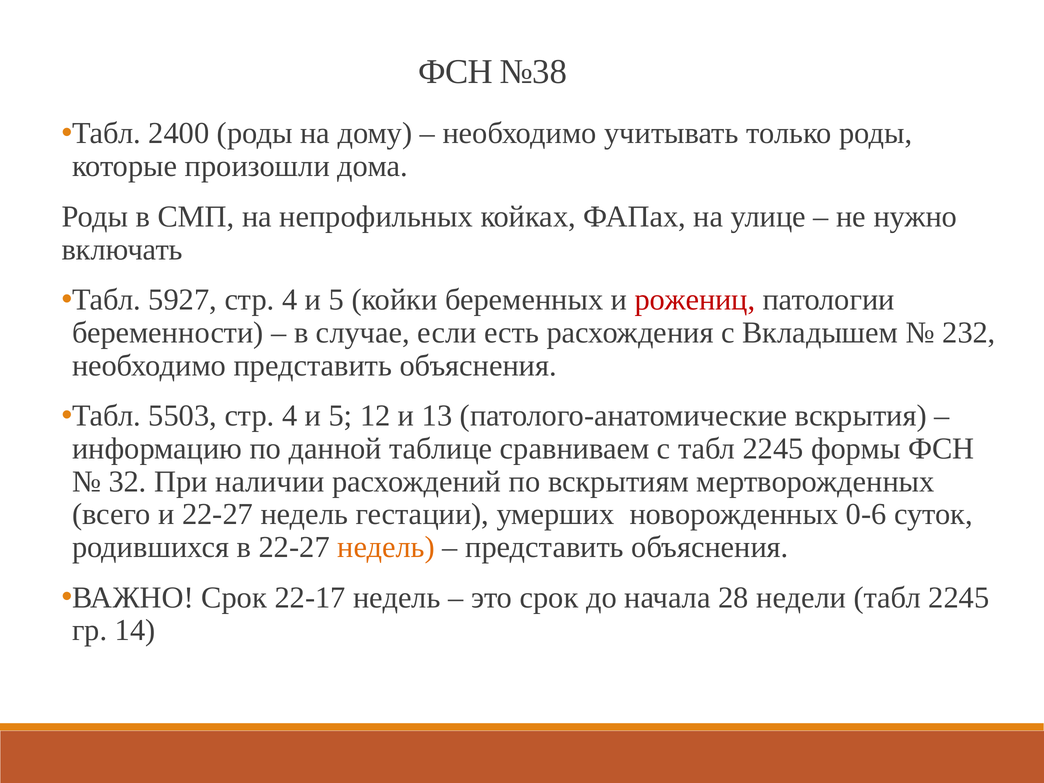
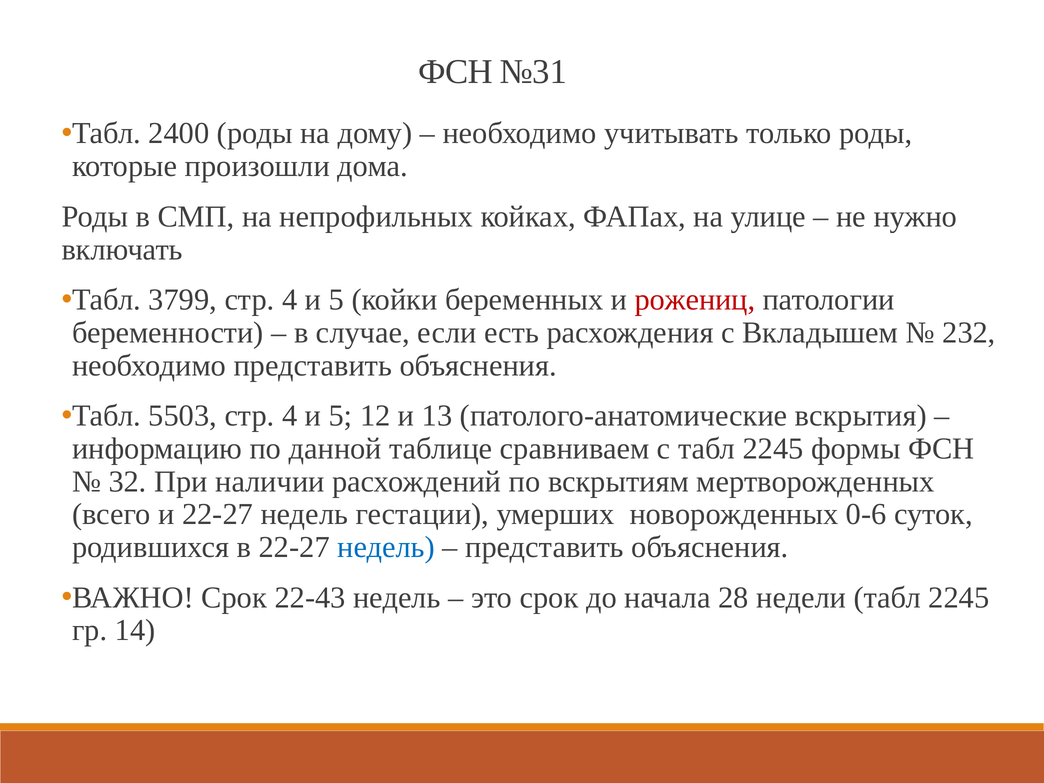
№38: №38 -> №31
5927: 5927 -> 3799
недель at (386, 547) colour: orange -> blue
22-17: 22-17 -> 22-43
